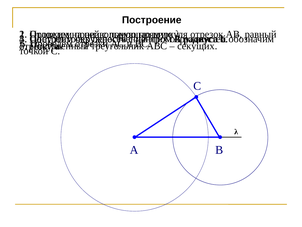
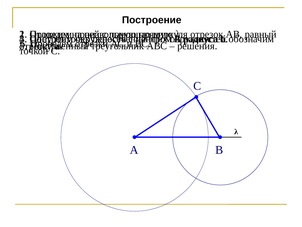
секущих: секущих -> решения
